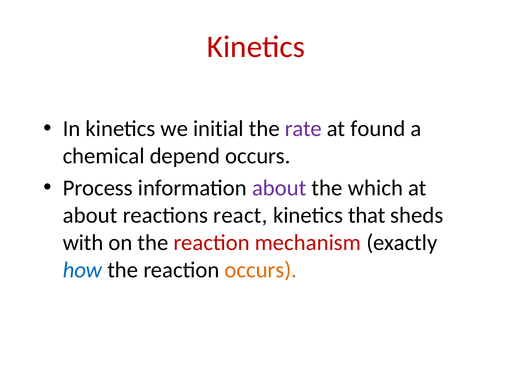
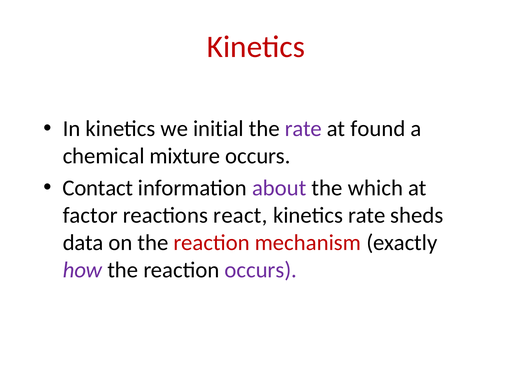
depend: depend -> mixture
Process: Process -> Contact
about at (90, 215): about -> factor
kinetics that: that -> rate
with: with -> data
how colour: blue -> purple
occurs at (261, 270) colour: orange -> purple
